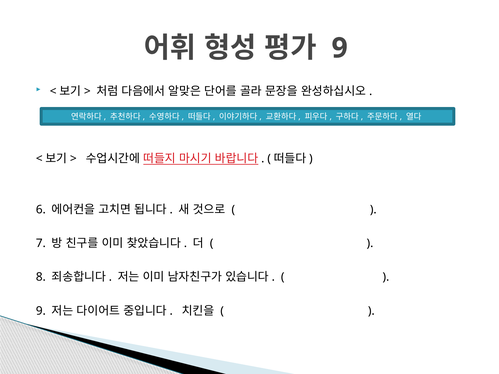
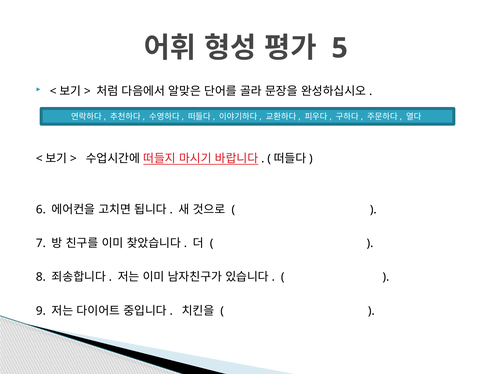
9 at (340, 48): 9 -> 5
